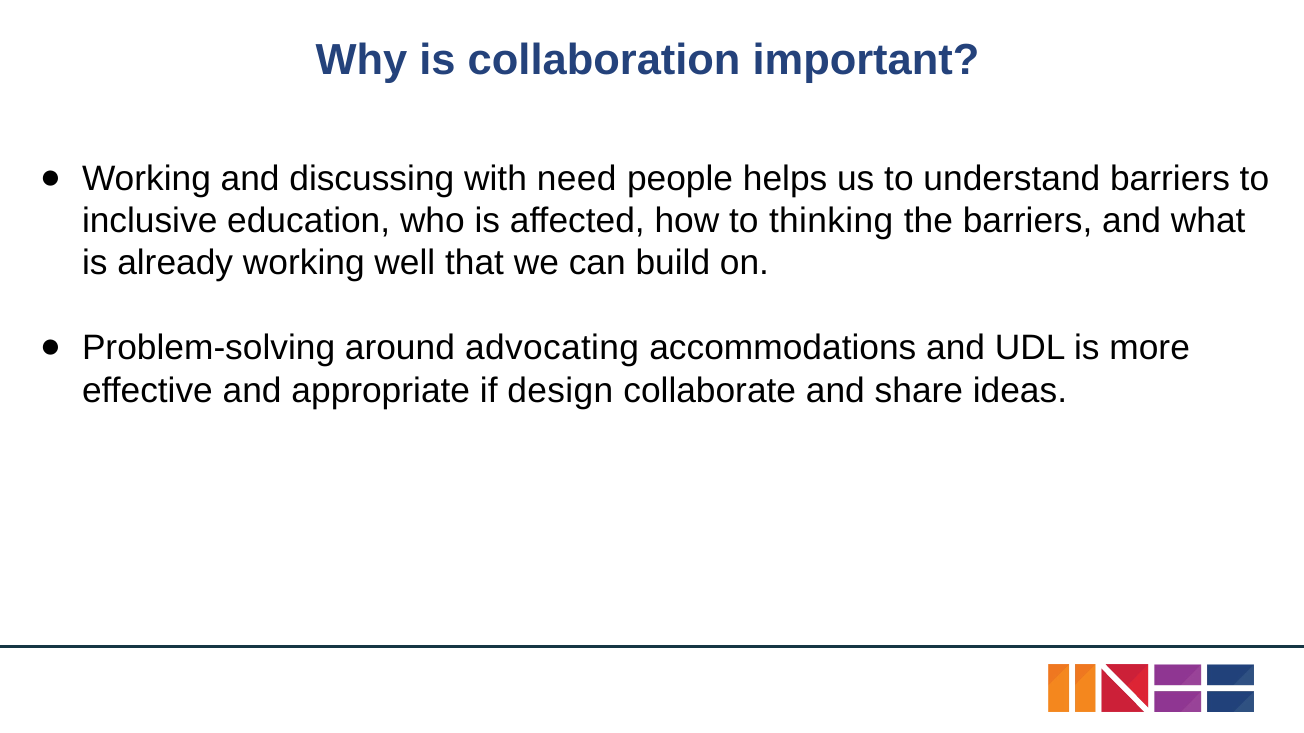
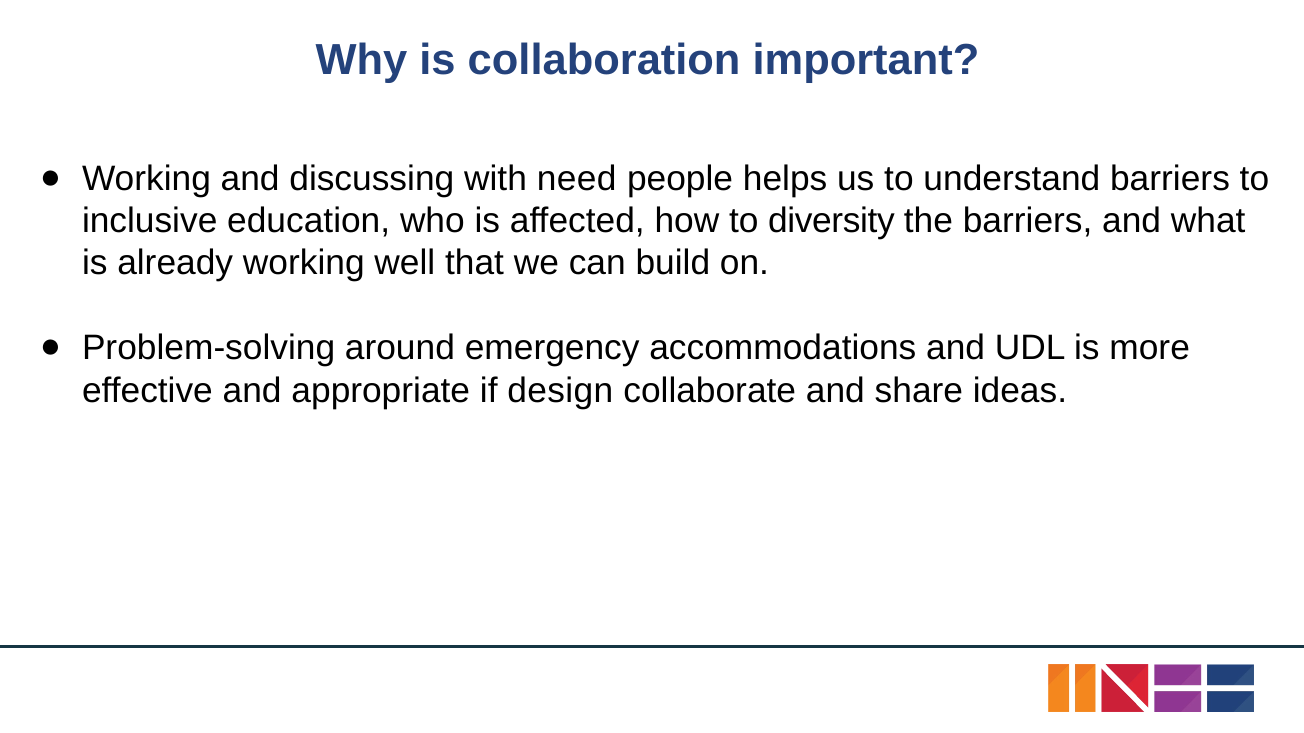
thinking: thinking -> diversity
advocating: advocating -> emergency
